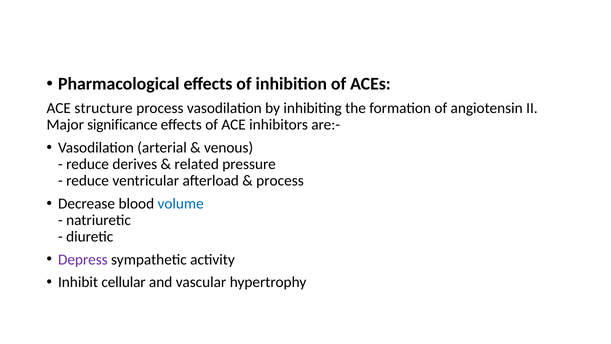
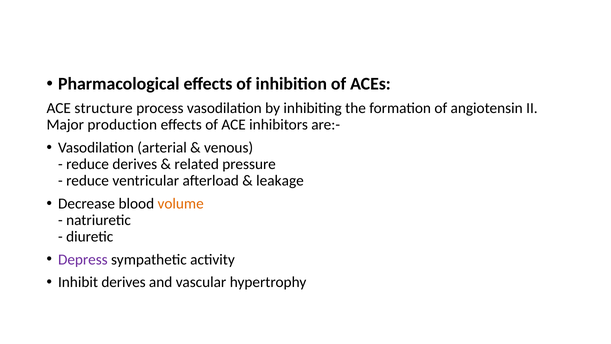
significance: significance -> production
process at (280, 181): process -> leakage
volume colour: blue -> orange
Inhibit cellular: cellular -> derives
